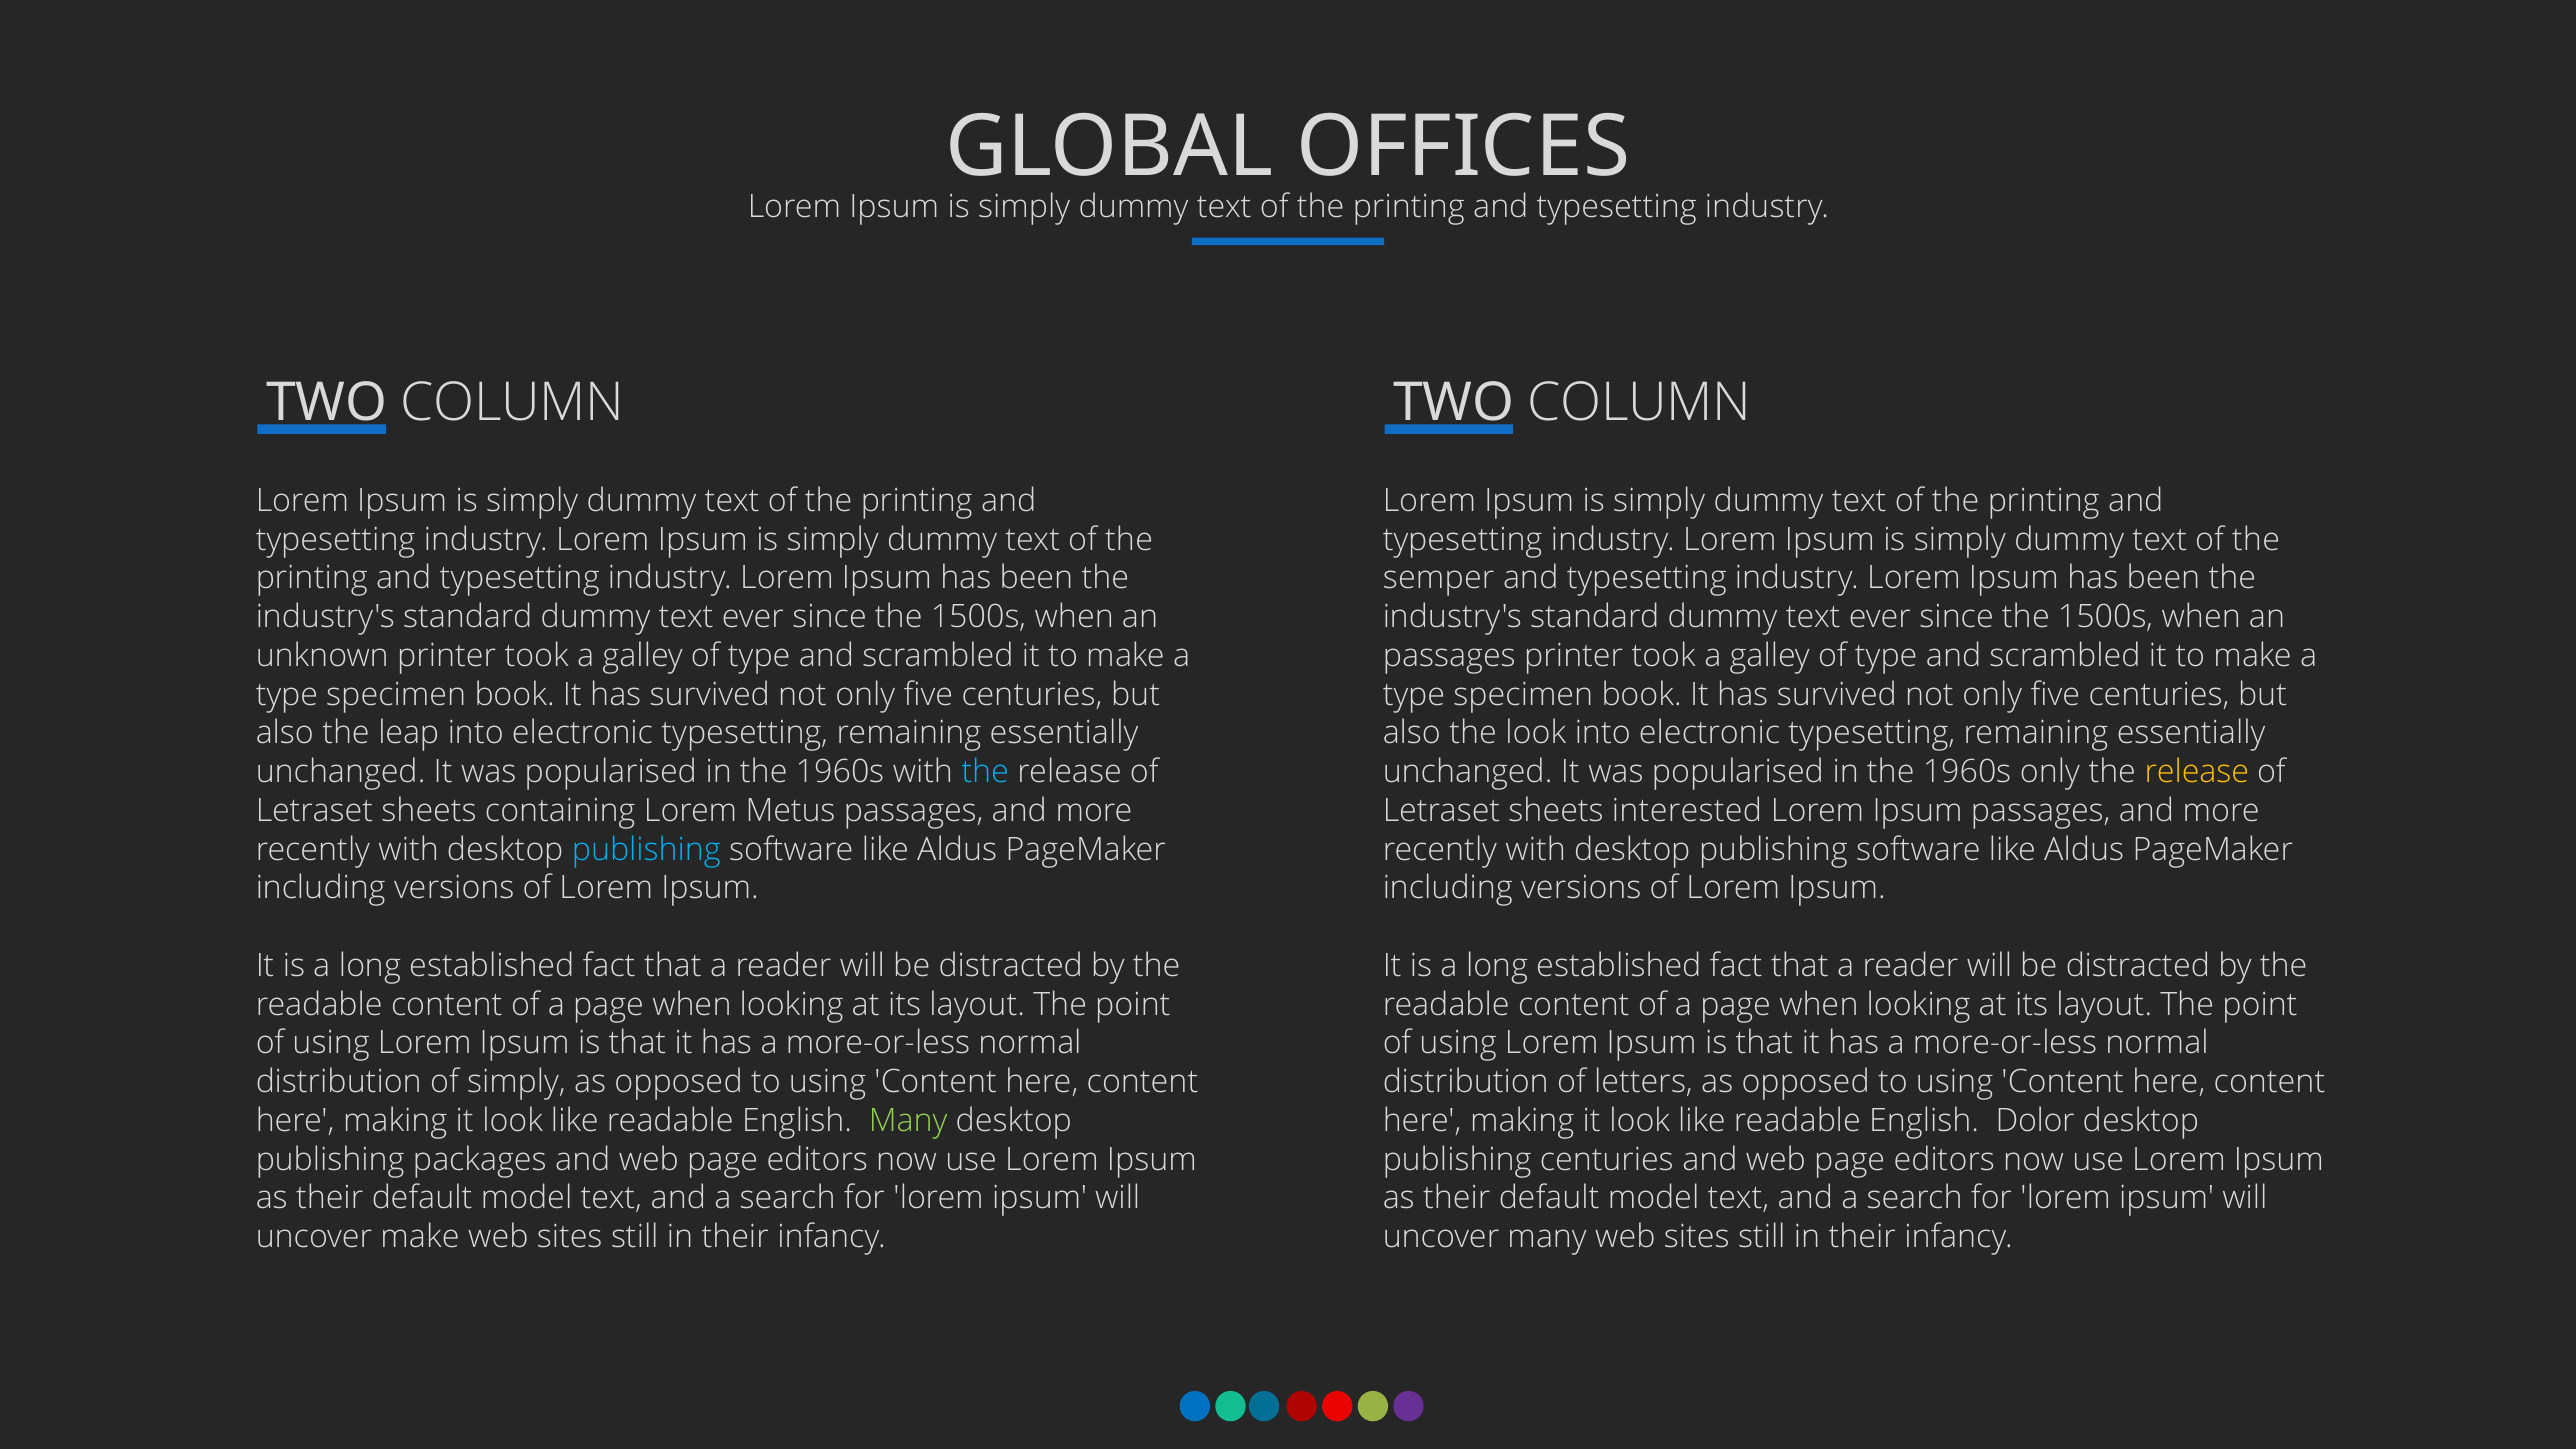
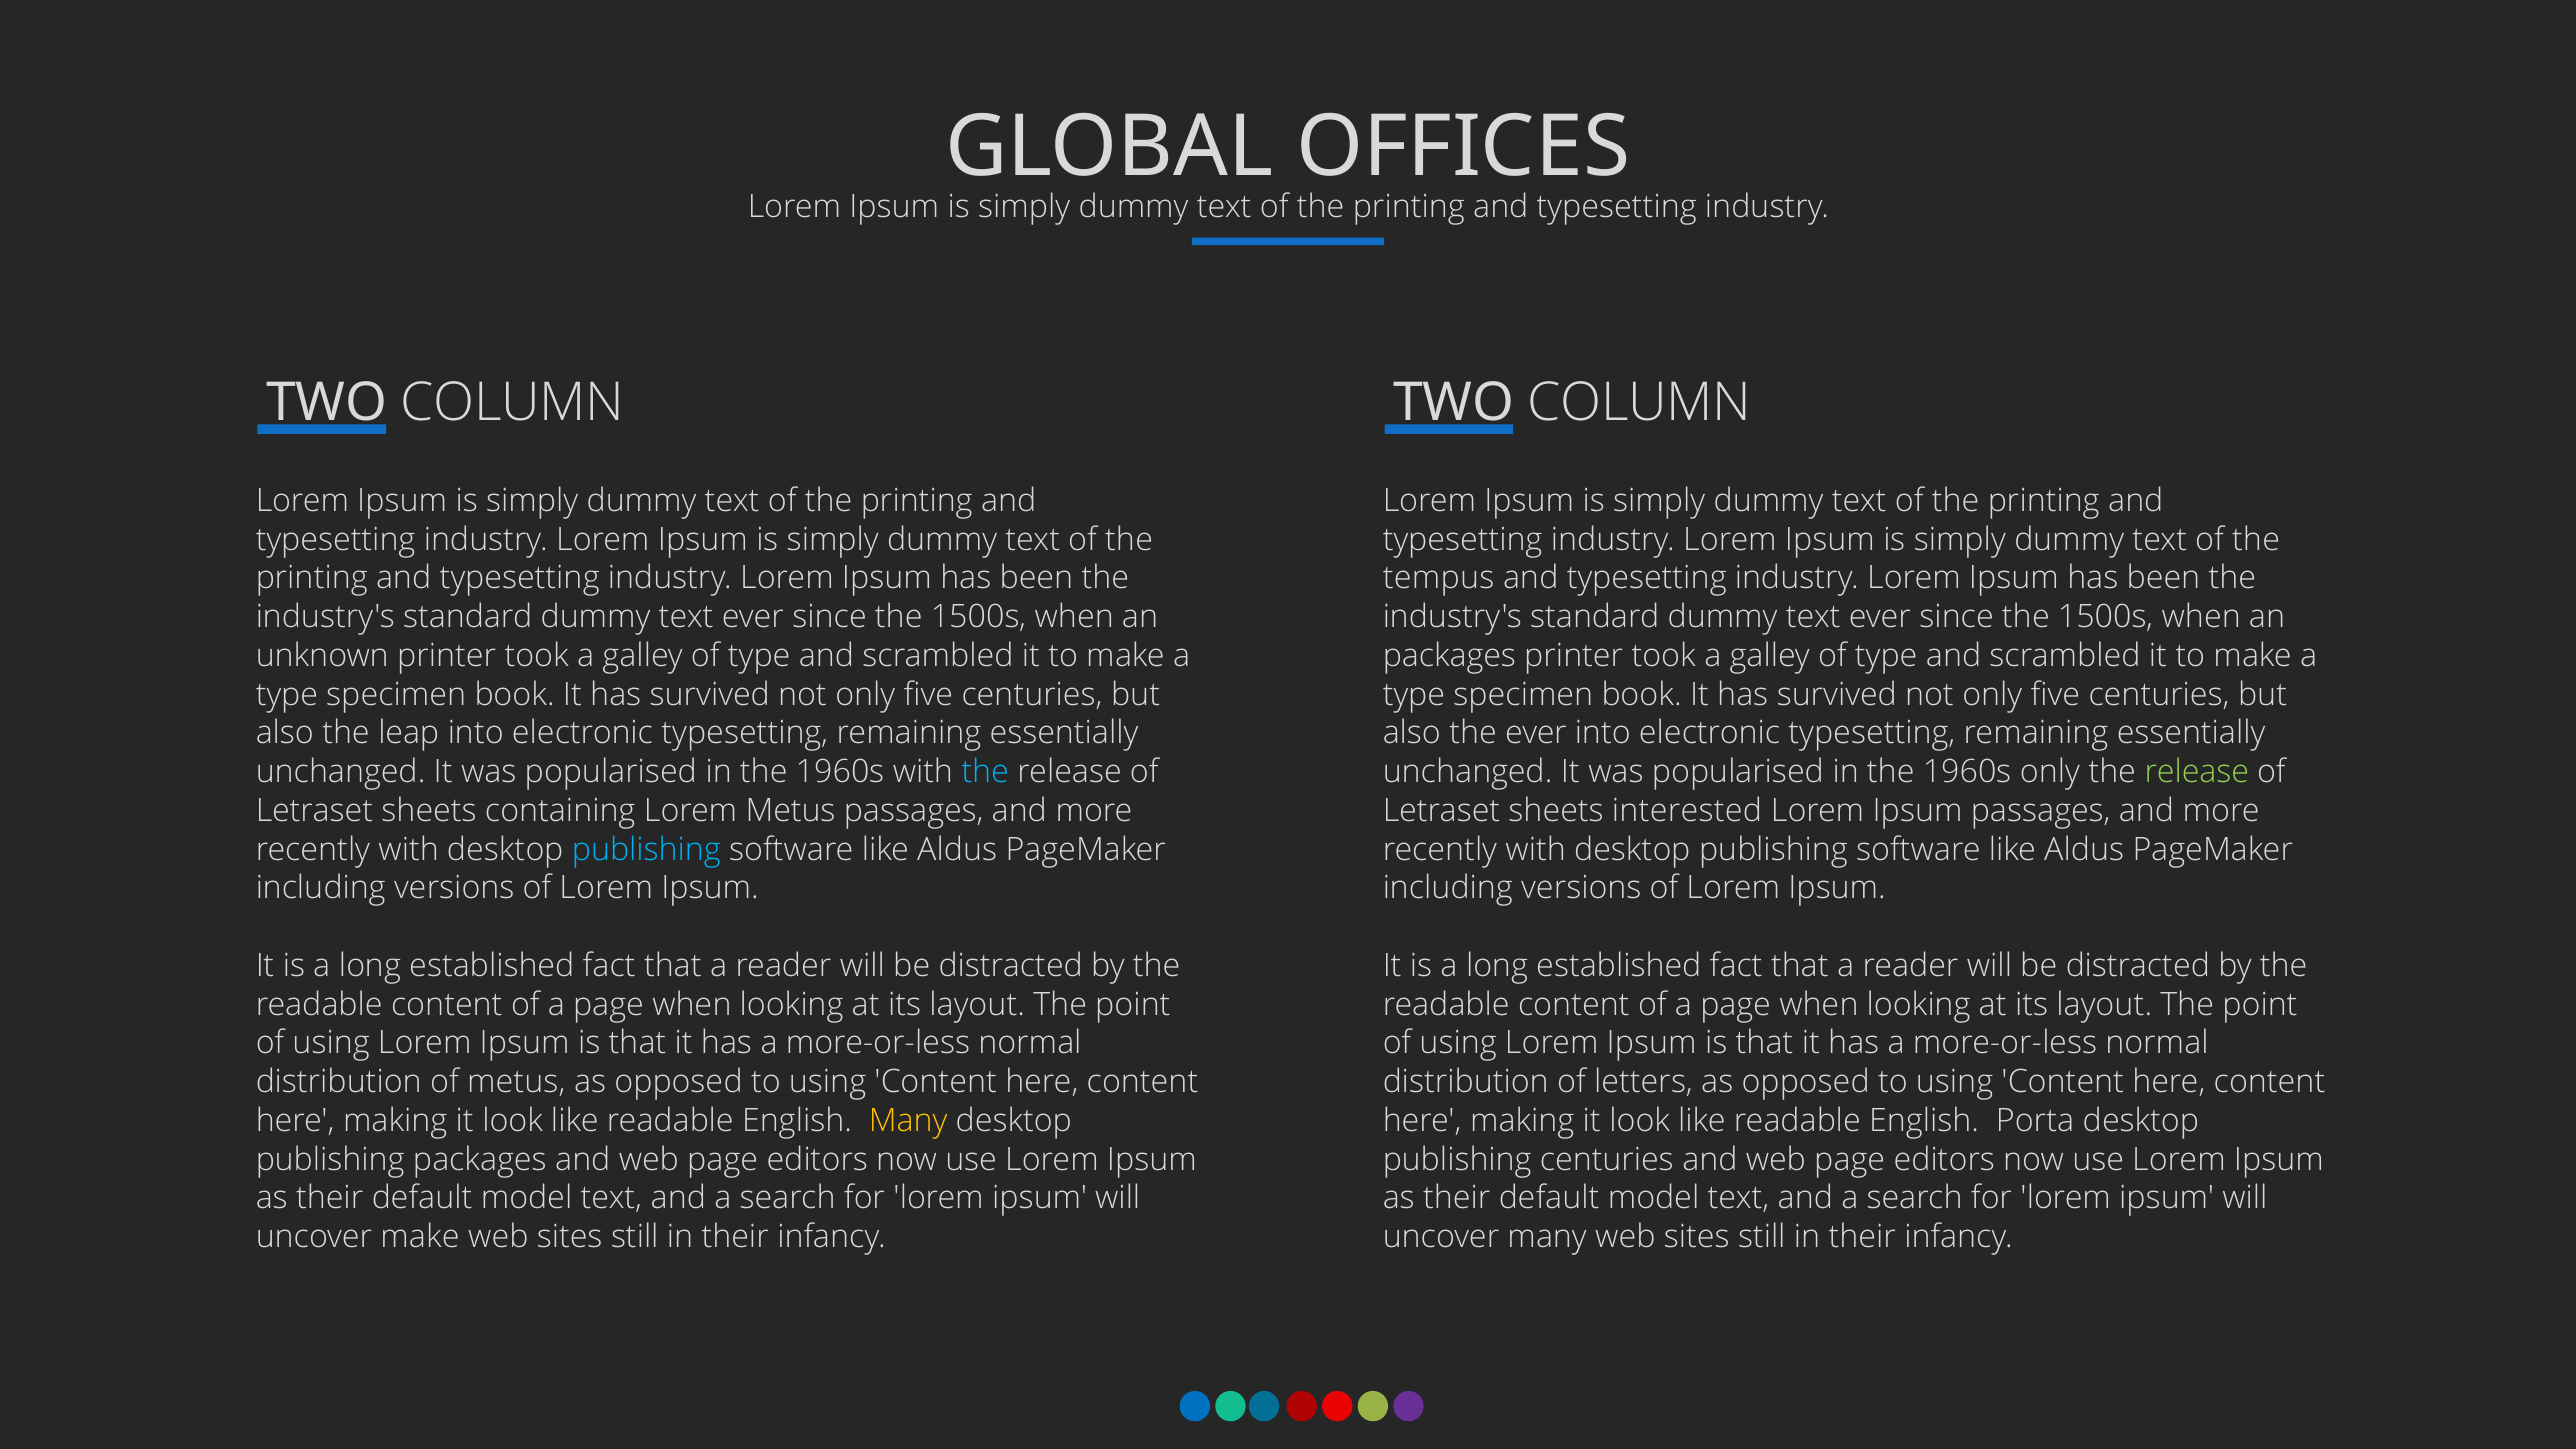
semper: semper -> tempus
passages at (1449, 656): passages -> packages
the look: look -> ever
release at (2197, 772) colour: yellow -> light green
of simply: simply -> metus
Many at (908, 1121) colour: light green -> yellow
Dolor: Dolor -> Porta
